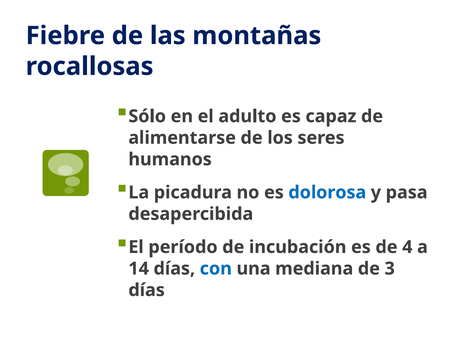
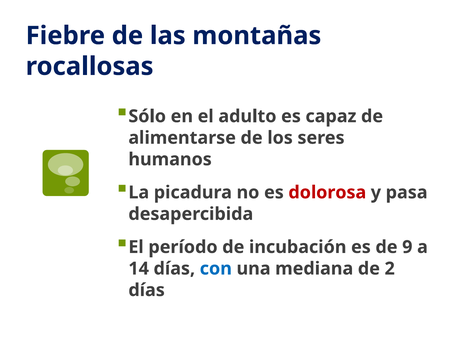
dolorosa colour: blue -> red
4: 4 -> 9
3: 3 -> 2
